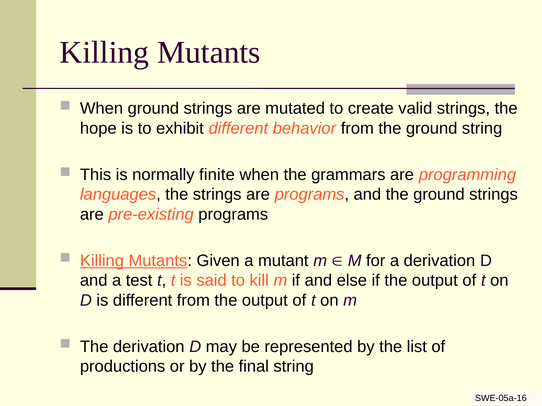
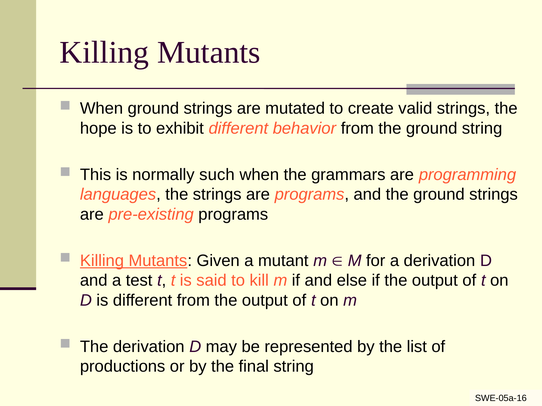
finite: finite -> such
